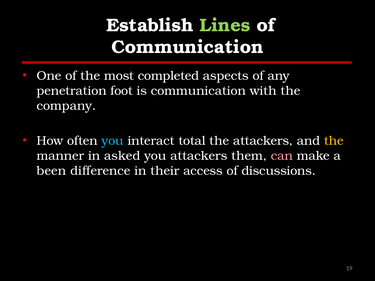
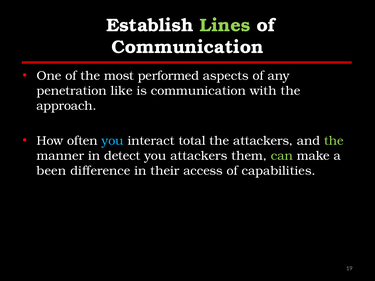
completed: completed -> performed
foot: foot -> like
company: company -> approach
the at (334, 141) colour: yellow -> light green
asked: asked -> detect
can colour: pink -> light green
discussions: discussions -> capabilities
